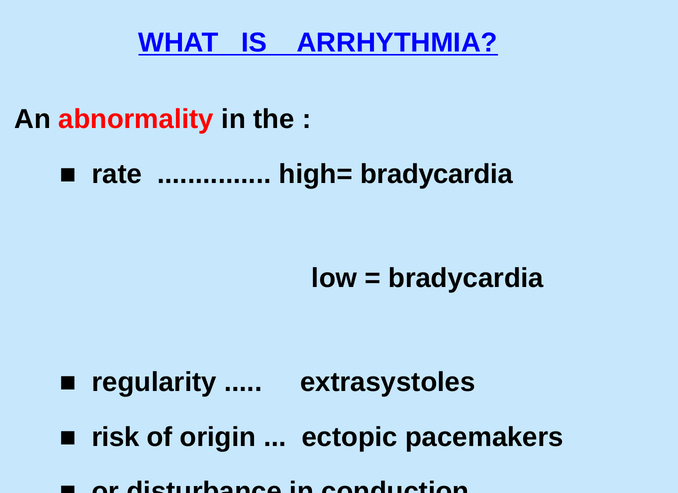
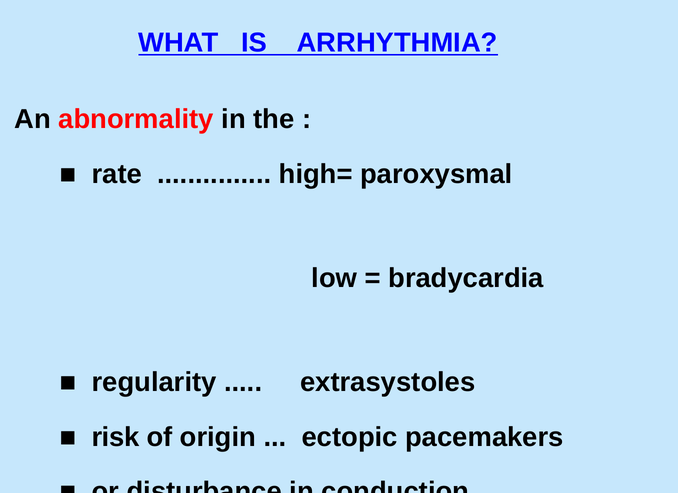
high= bradycardia: bradycardia -> paroxysmal
